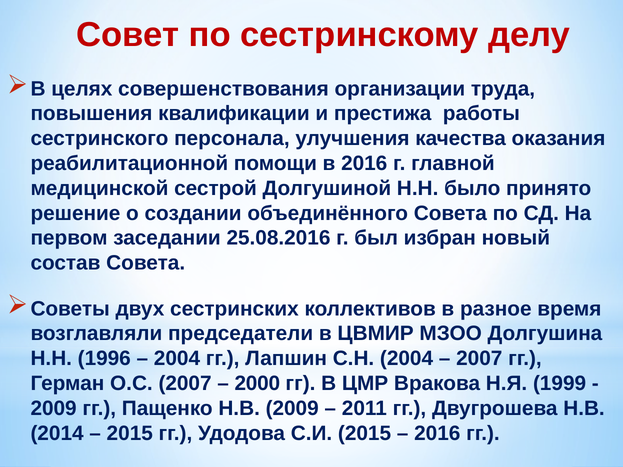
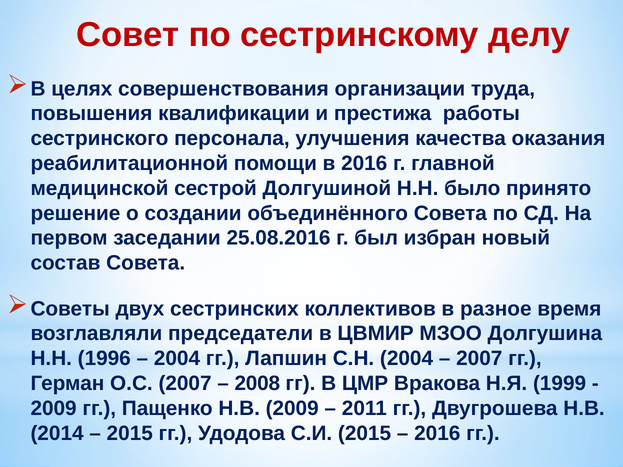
2000: 2000 -> 2008
